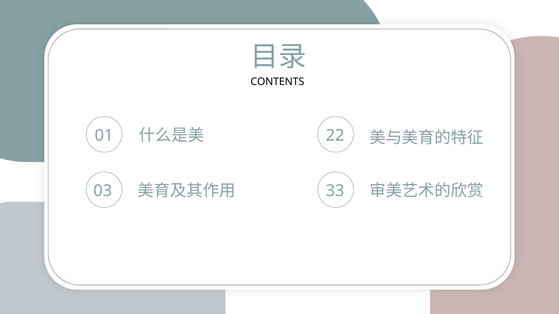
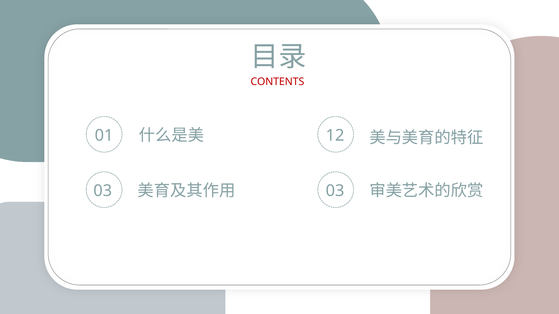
CONTENTS colour: black -> red
22: 22 -> 12
33 at (335, 191): 33 -> 03
